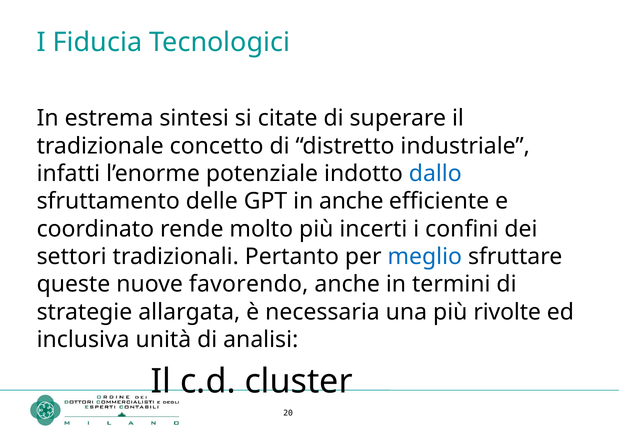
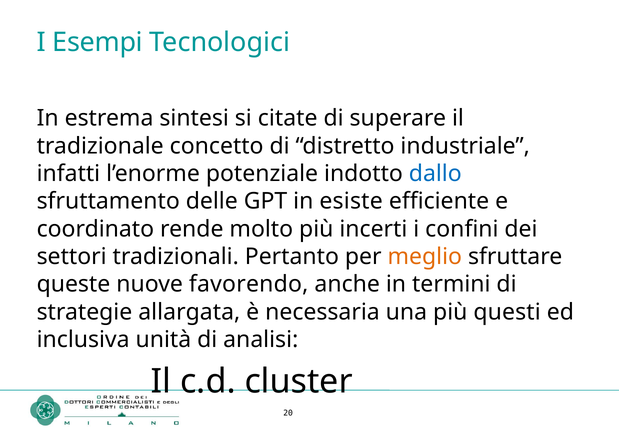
Fiducia: Fiducia -> Esempi
in anche: anche -> esiste
meglio colour: blue -> orange
rivolte: rivolte -> questi
